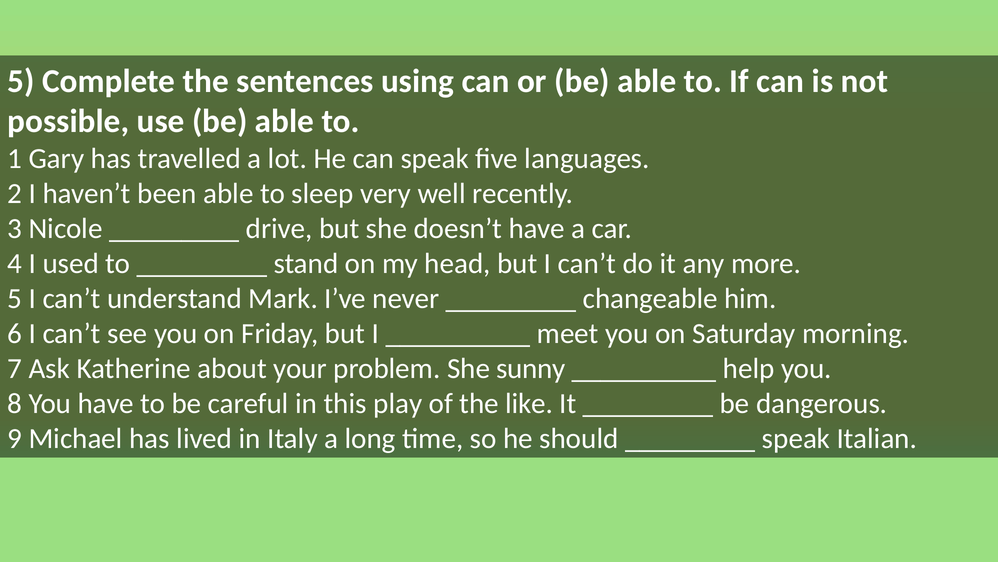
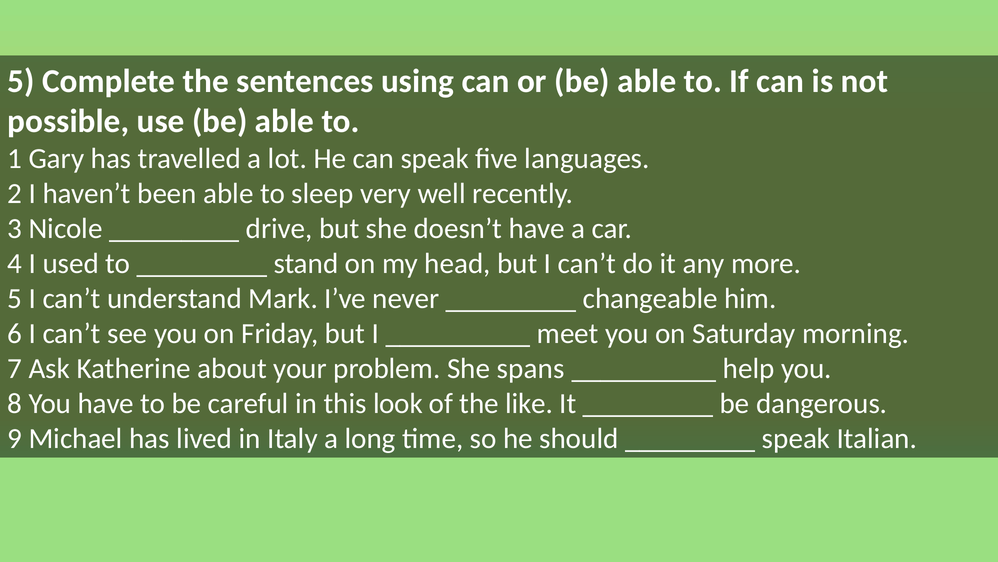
sunny: sunny -> spans
play: play -> look
